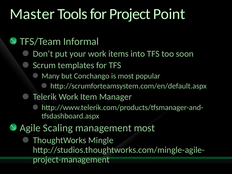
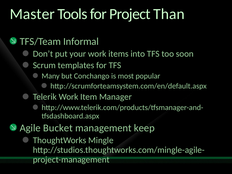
Point: Point -> Than
Scaling: Scaling -> Bucket
management most: most -> keep
